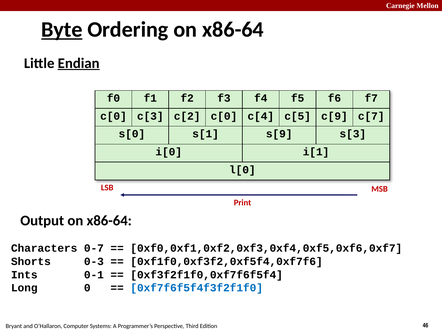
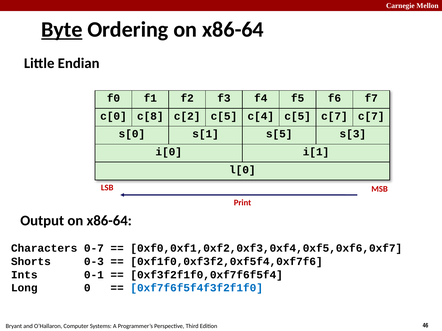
Endian underline: present -> none
c[3: c[3 -> c[8
c[2 c[0: c[0 -> c[5
c[5 c[9: c[9 -> c[7
s[9: s[9 -> s[5
